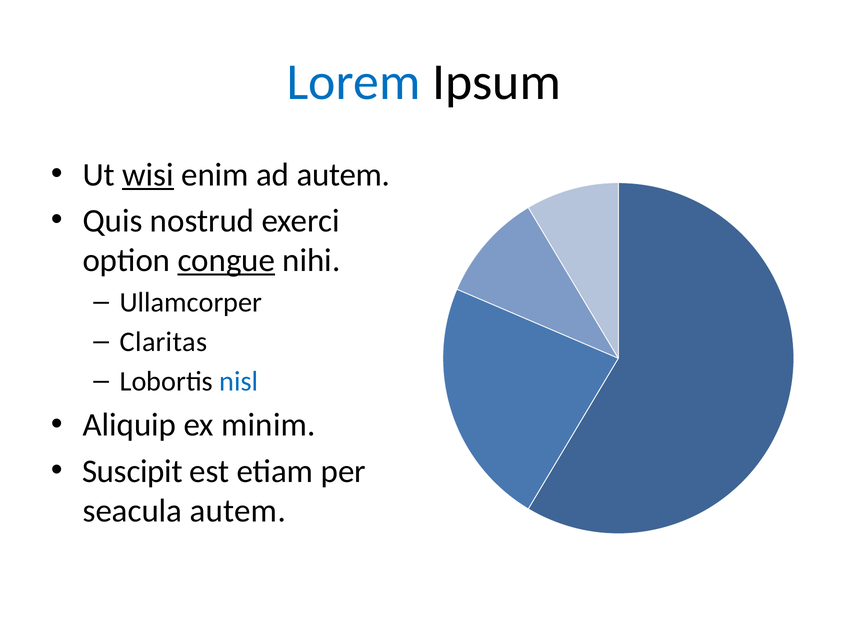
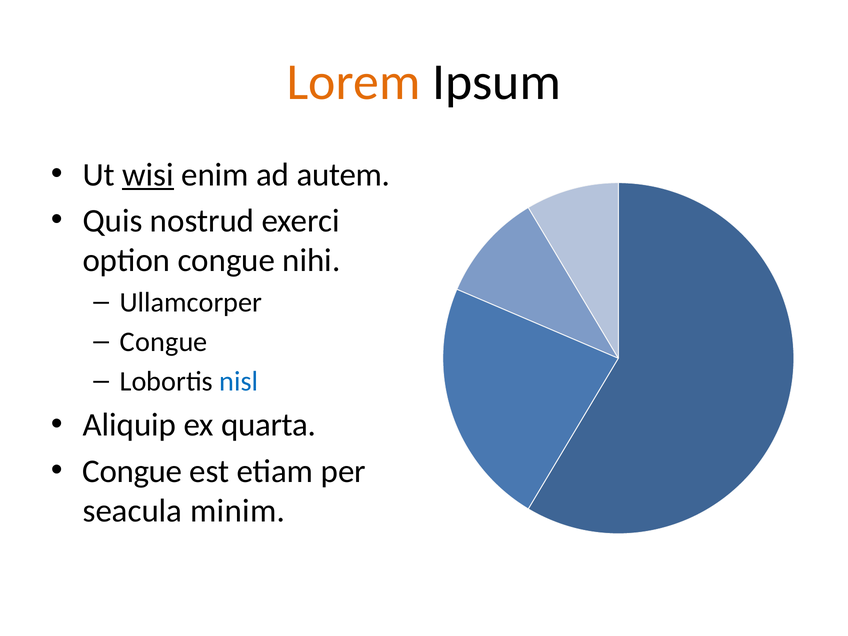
Lorem colour: blue -> orange
congue at (226, 260) underline: present -> none
Claritas at (164, 342): Claritas -> Congue
minim: minim -> quarta
Suscipit at (132, 471): Suscipit -> Congue
seacula autem: autem -> minim
